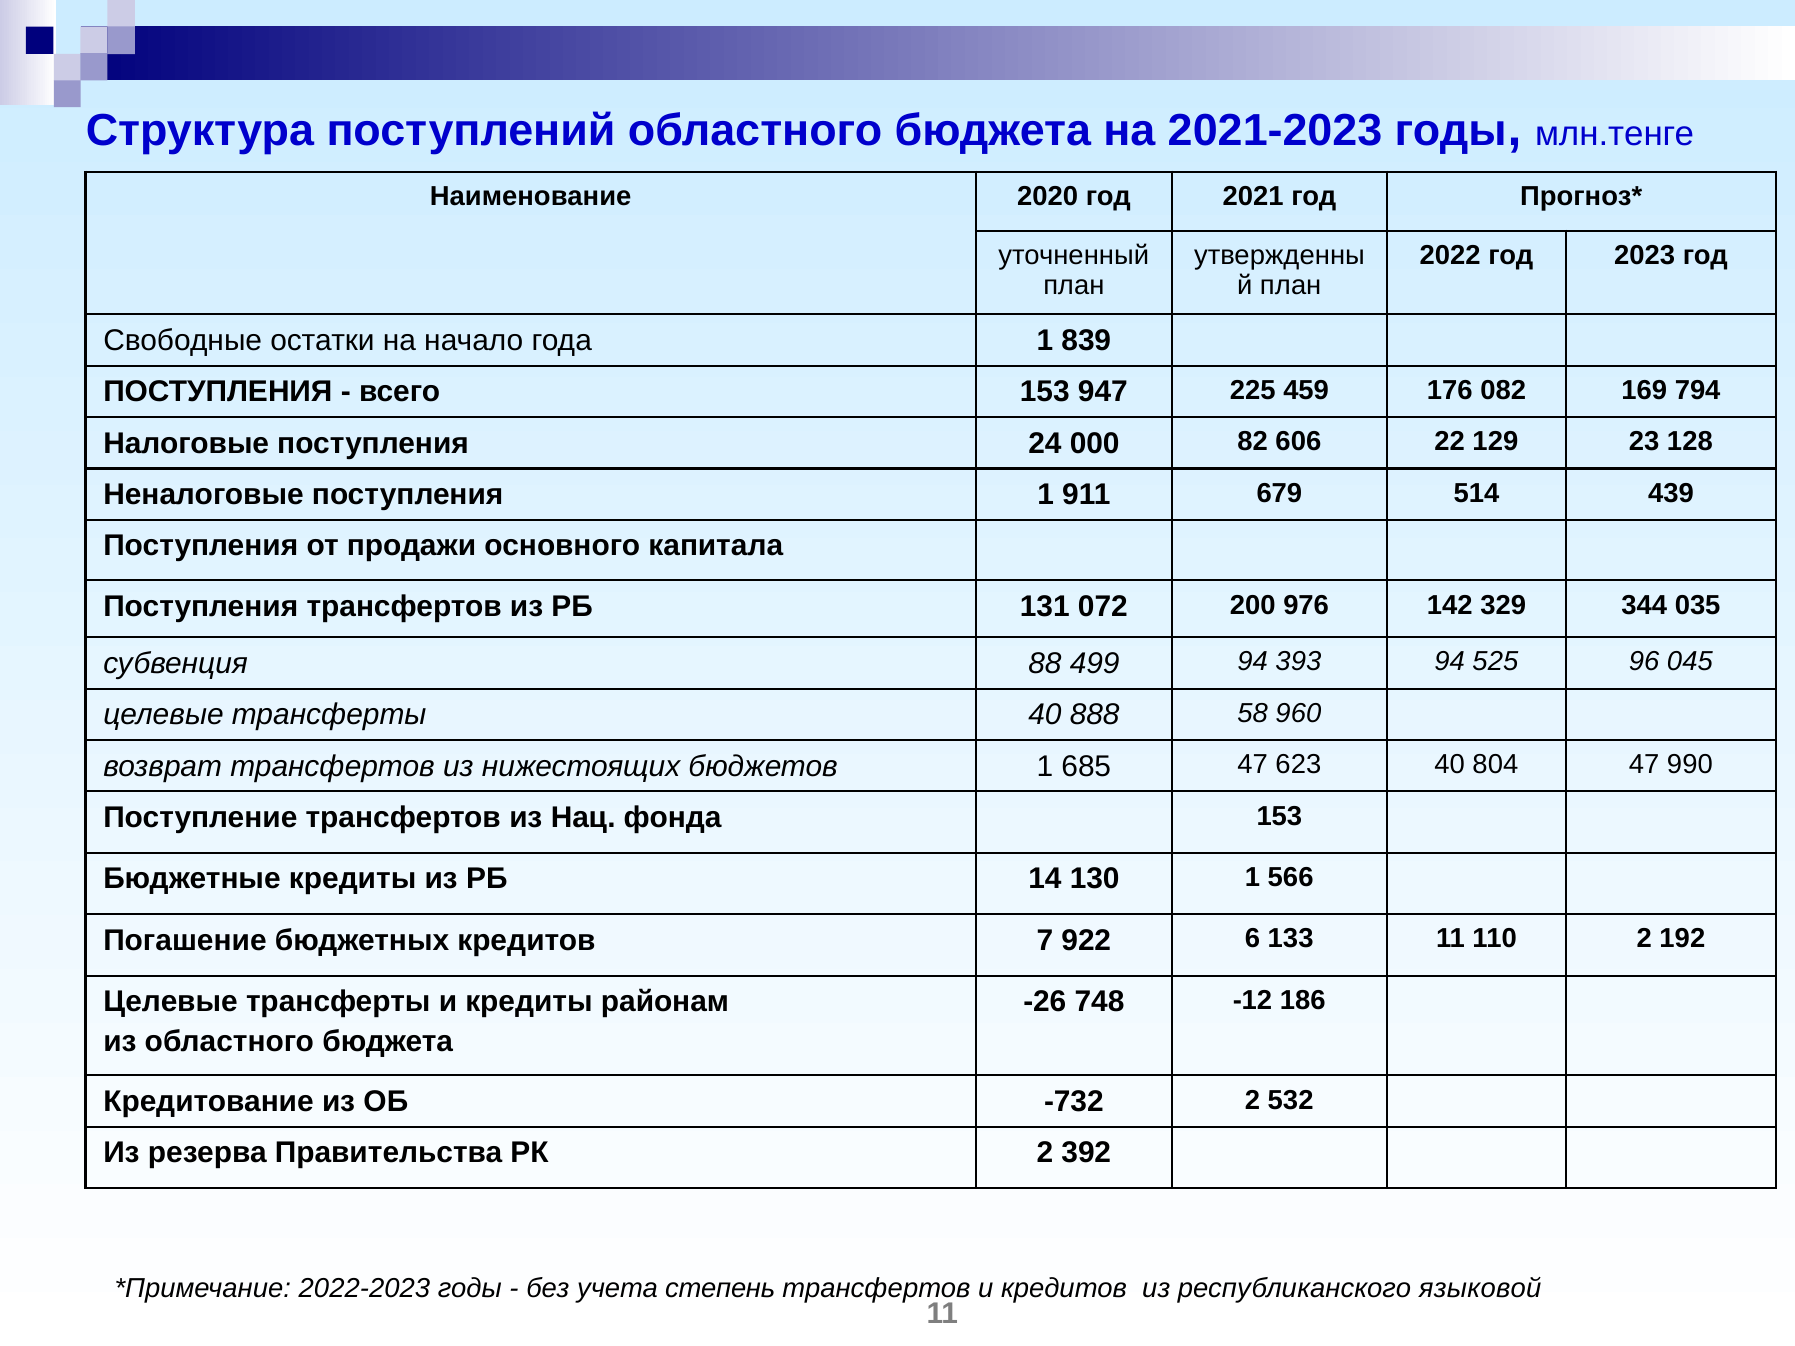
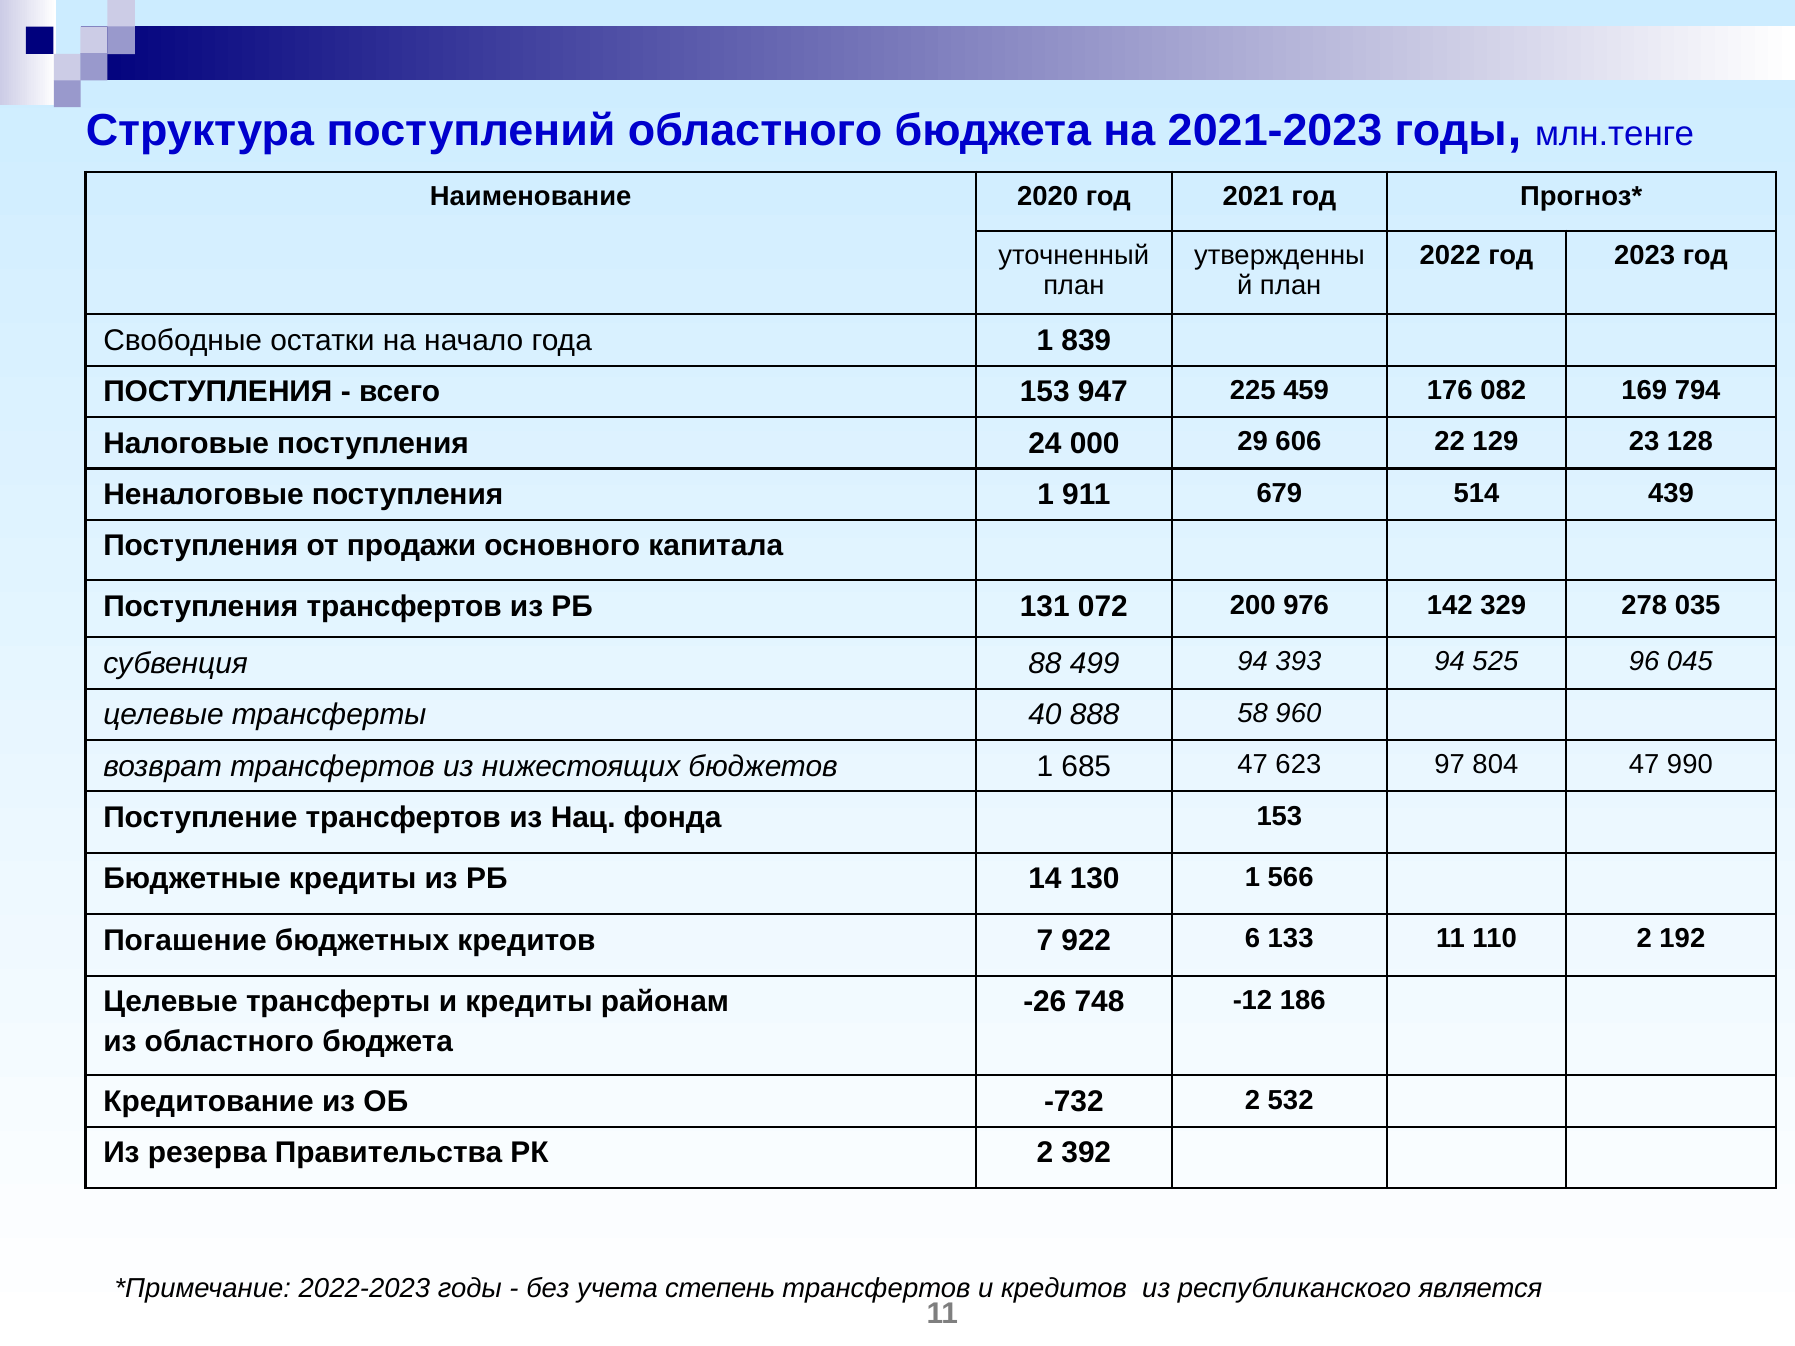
82: 82 -> 29
344: 344 -> 278
623 40: 40 -> 97
языковой: языковой -> является
